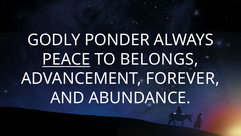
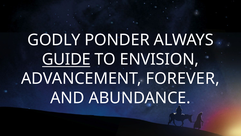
PEACE: PEACE -> GUIDE
BELONGS: BELONGS -> ENVISION
